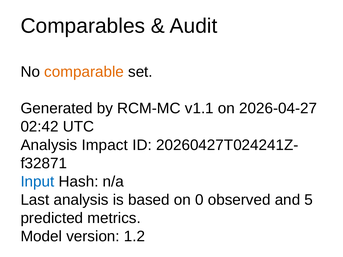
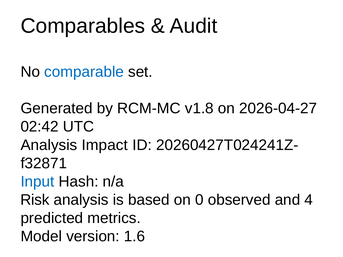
comparable colour: orange -> blue
v1.1: v1.1 -> v1.8
Last: Last -> Risk
5: 5 -> 4
1.2: 1.2 -> 1.6
